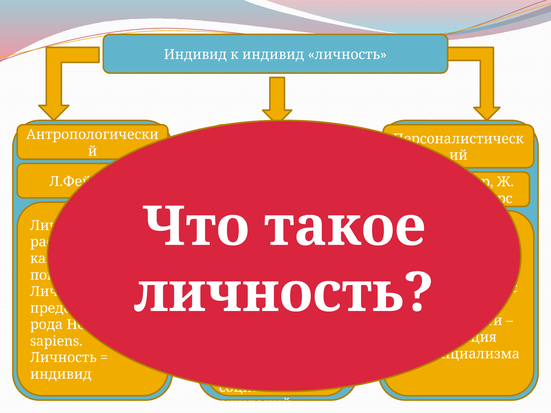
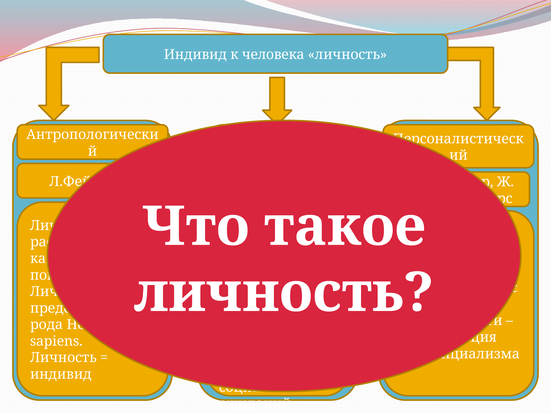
к индивид: индивид -> человека
